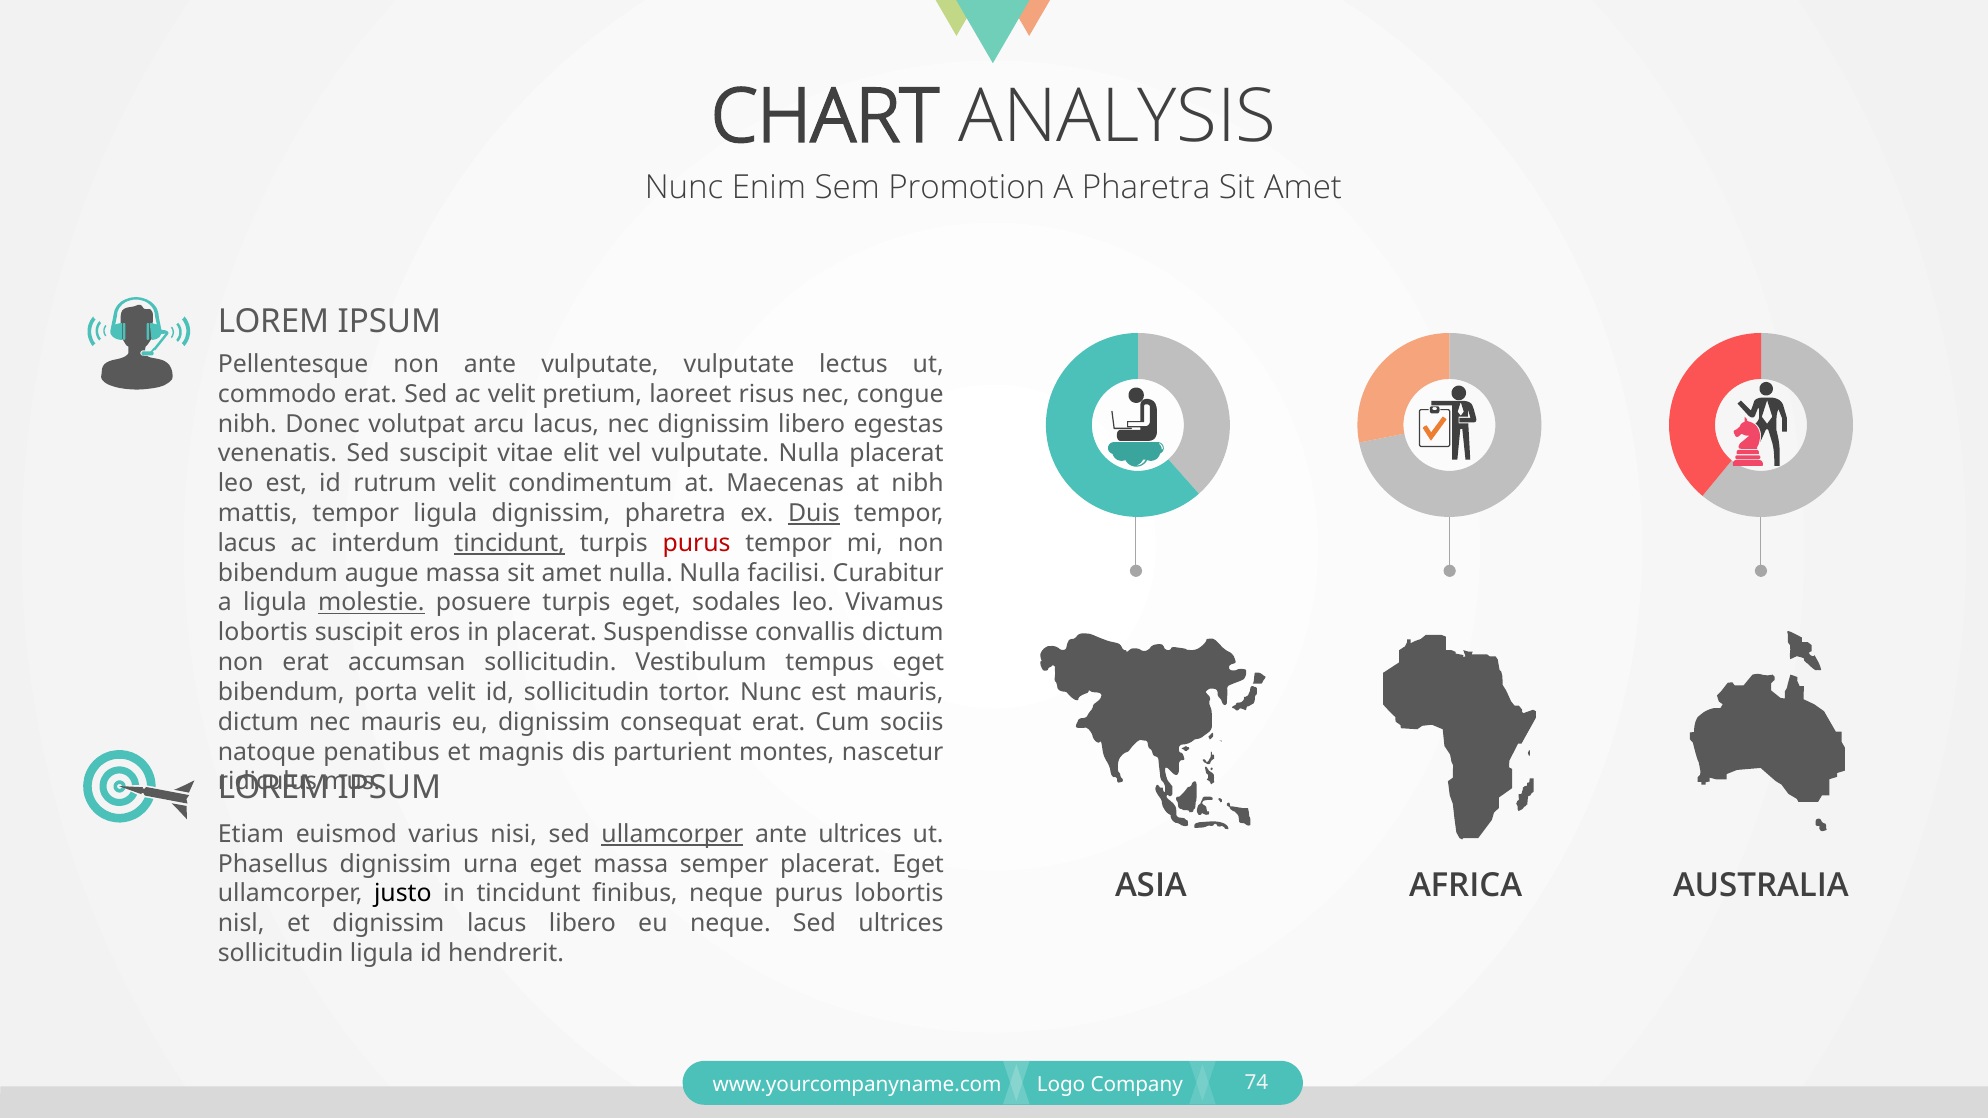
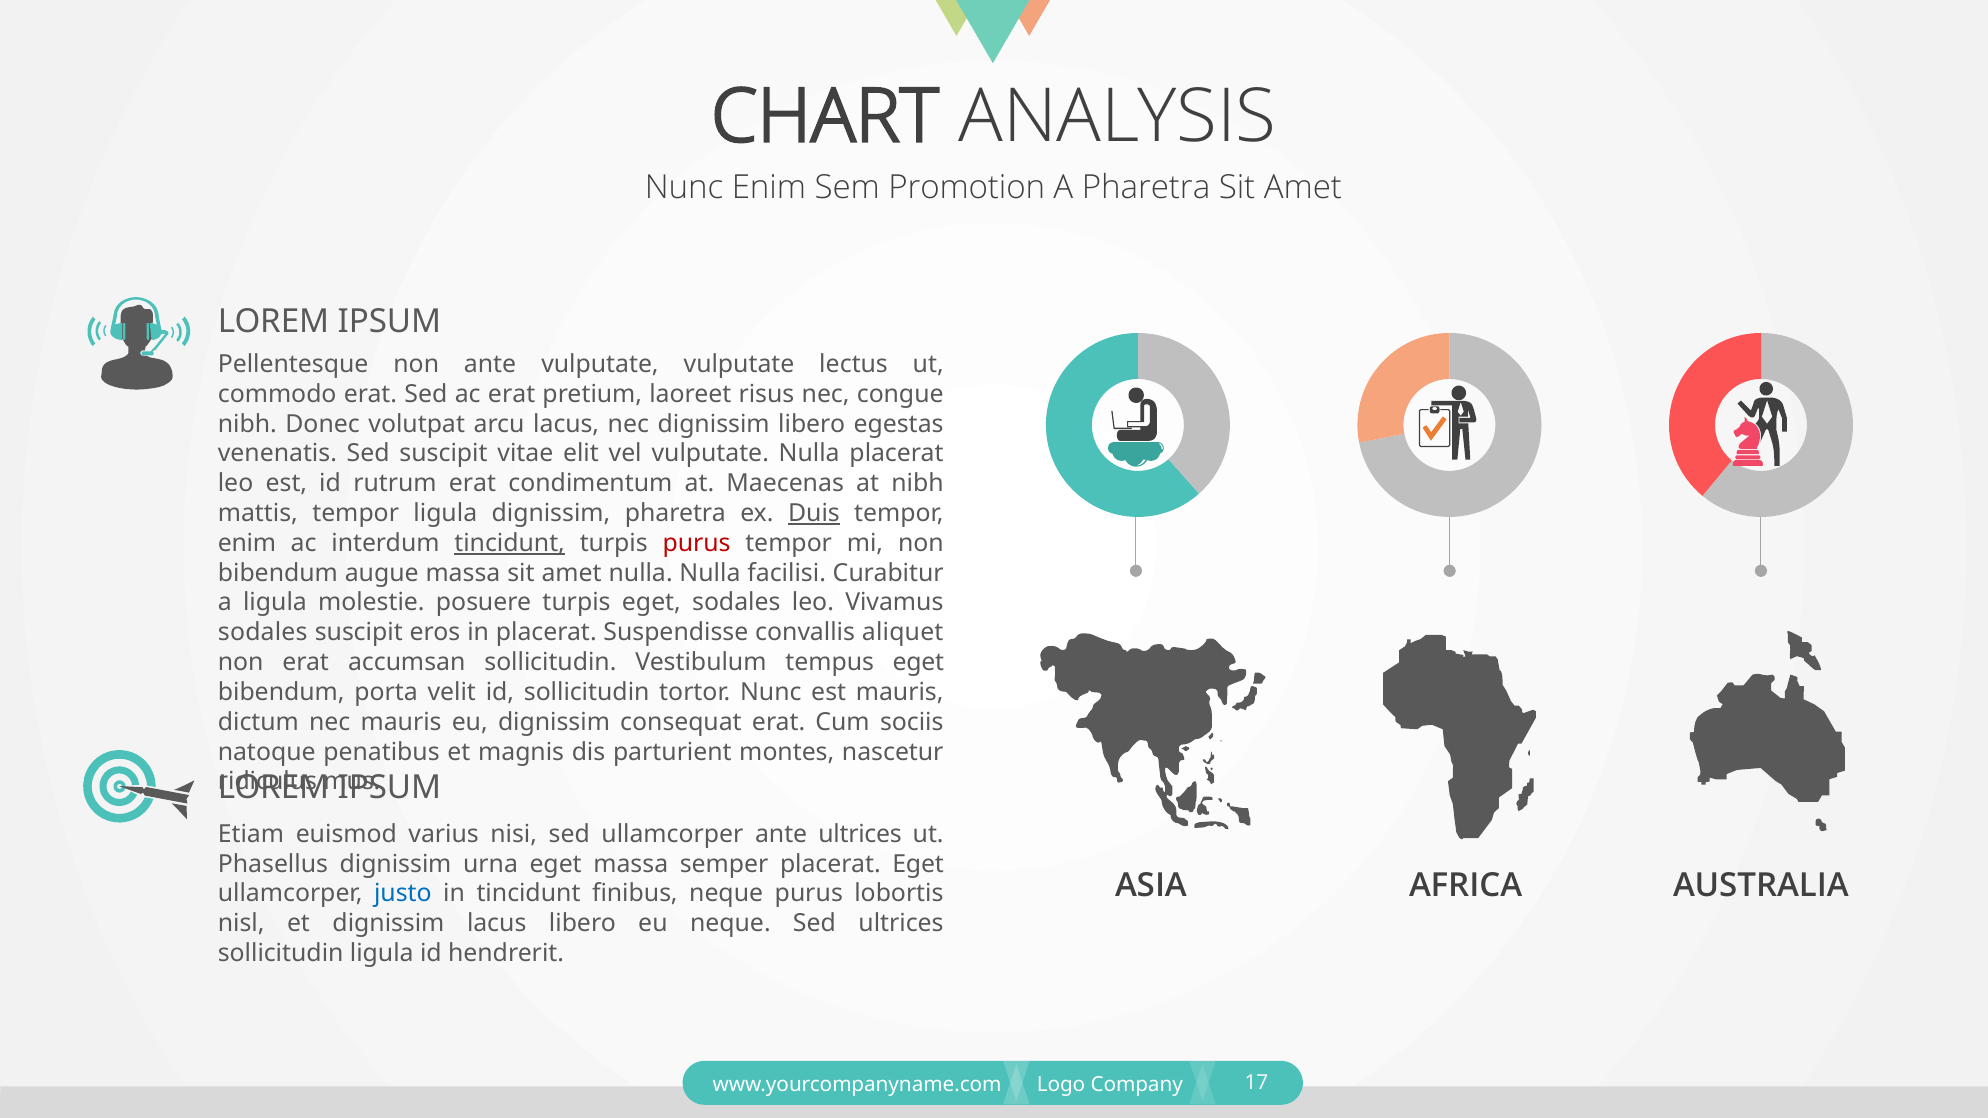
ac velit: velit -> erat
rutrum velit: velit -> erat
lacus at (247, 543): lacus -> enim
molestie underline: present -> none
lobortis at (263, 633): lobortis -> sodales
convallis dictum: dictum -> aliquet
ullamcorper at (672, 834) underline: present -> none
justo colour: black -> blue
74: 74 -> 17
